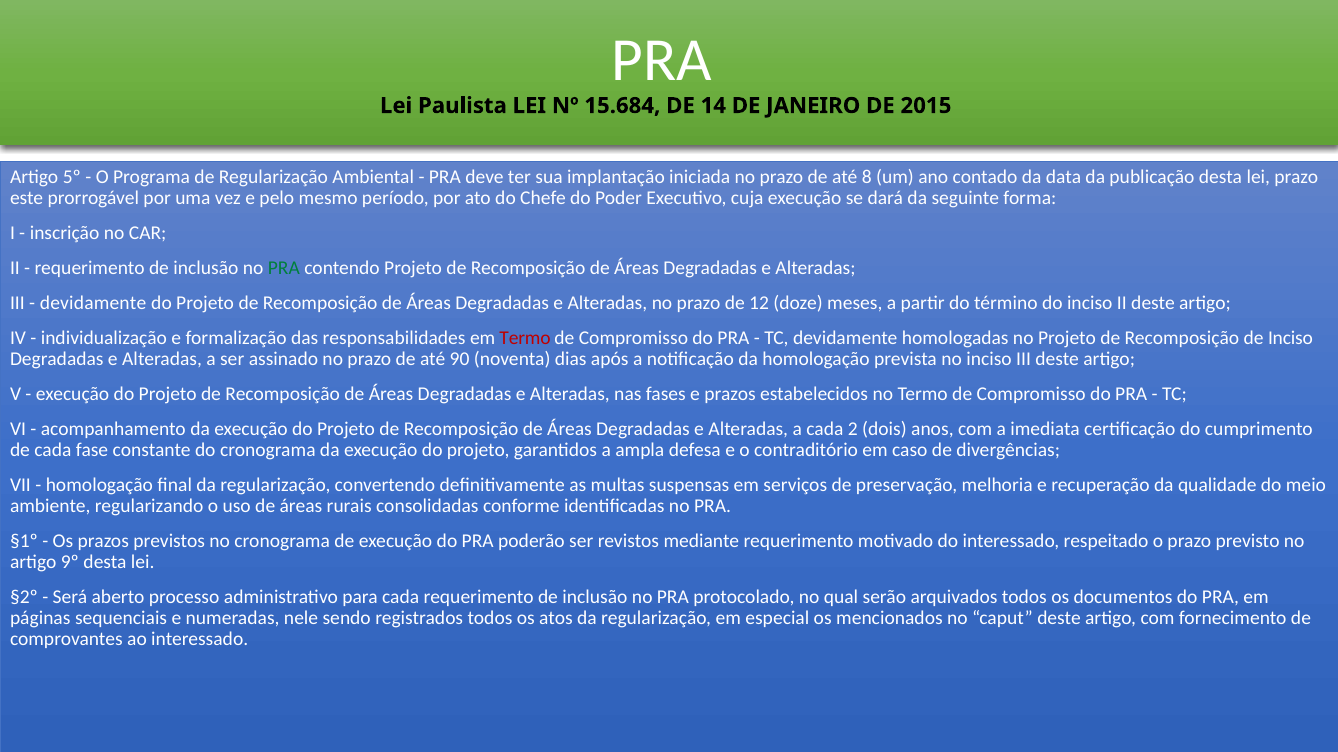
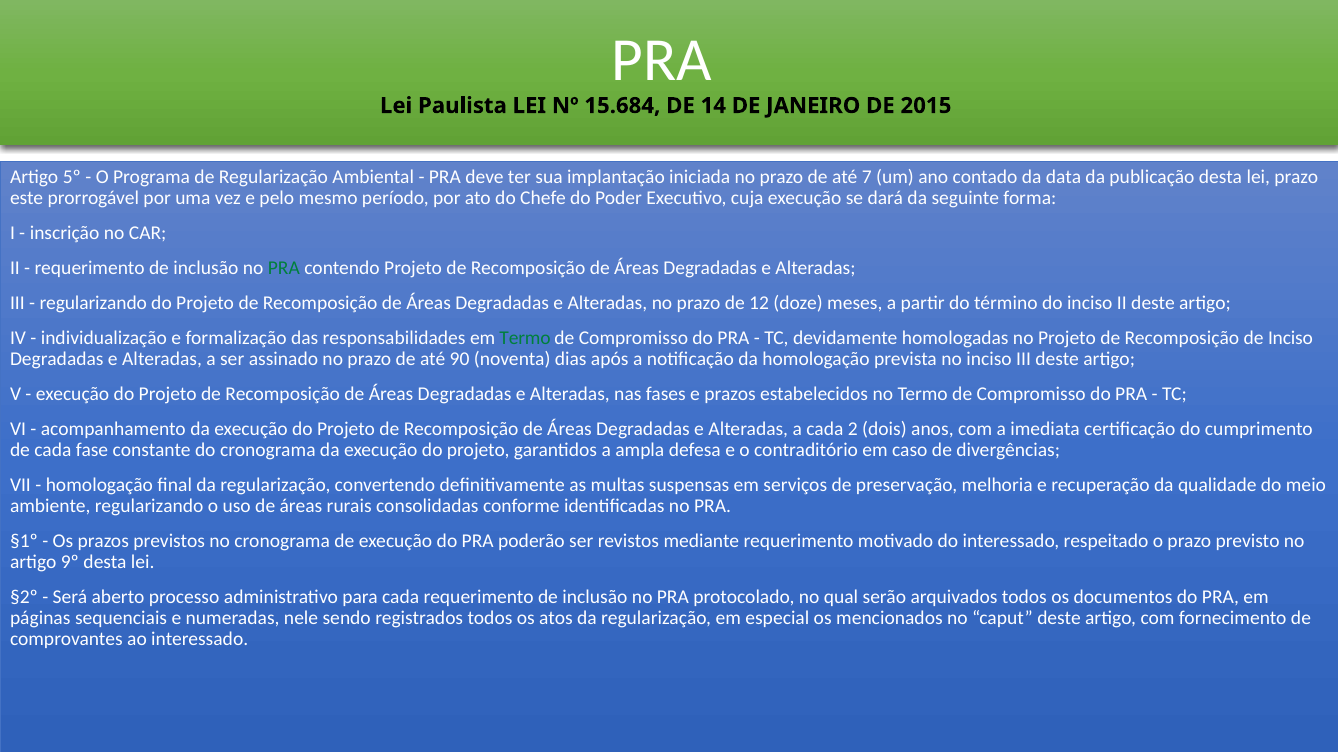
8: 8 -> 7
devidamente at (93, 303): devidamente -> regularizando
Termo at (525, 338) colour: red -> green
